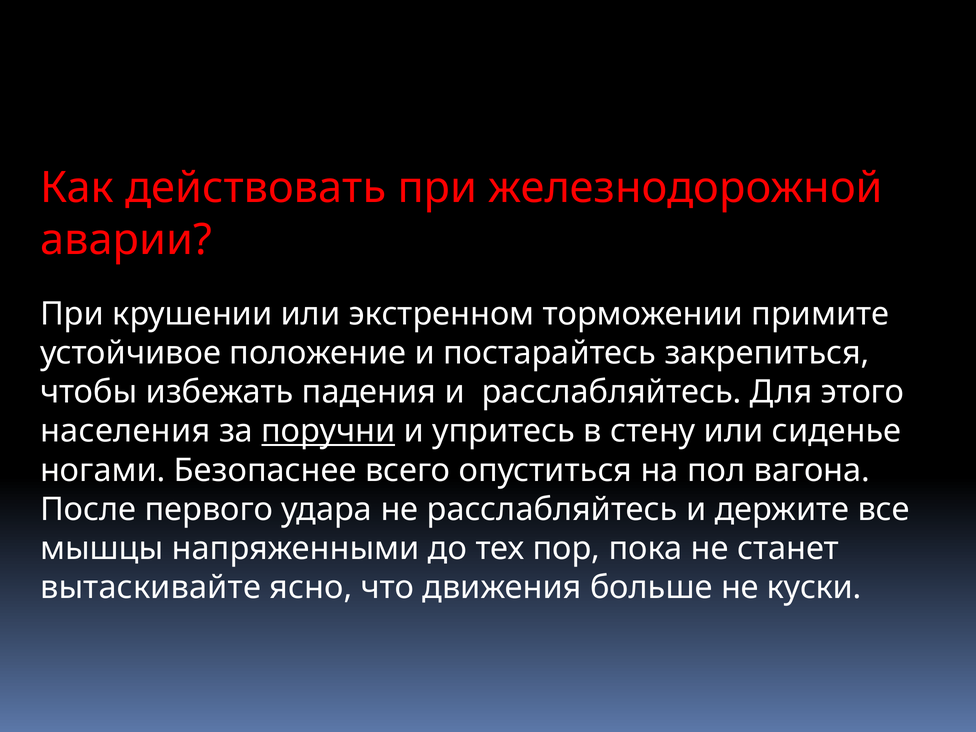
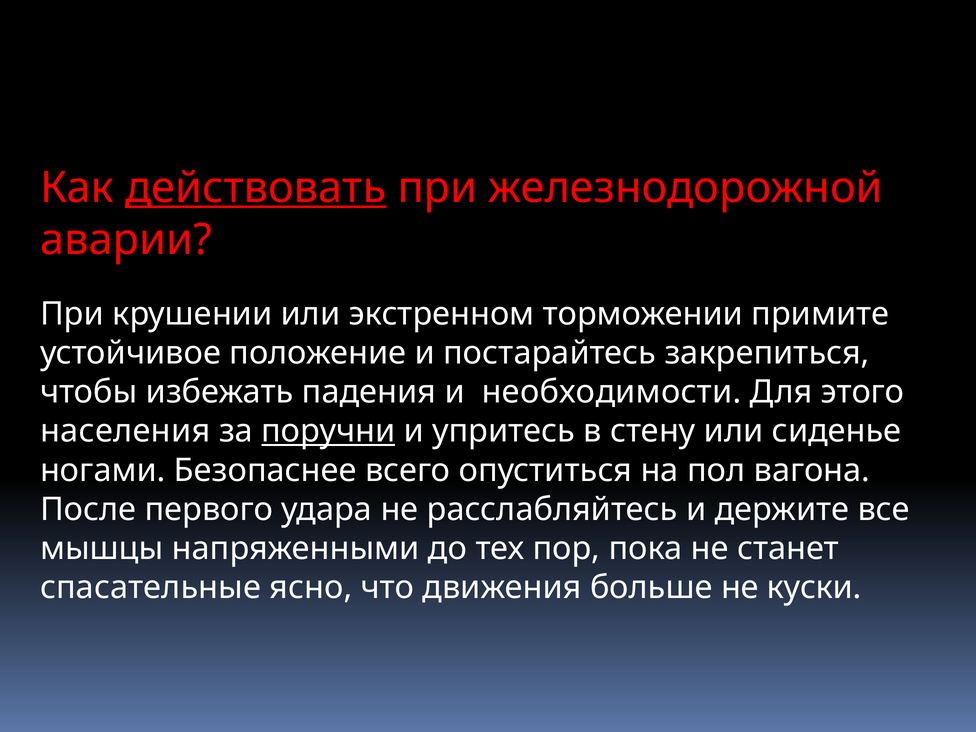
действовать underline: none -> present
и расслабляйтесь: расслабляйтесь -> необходимости
вытаскивайте: вытаскивайте -> спасательные
